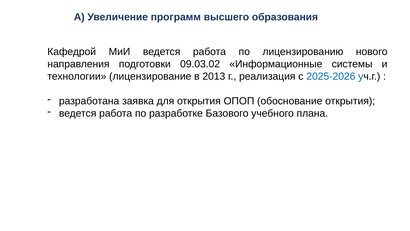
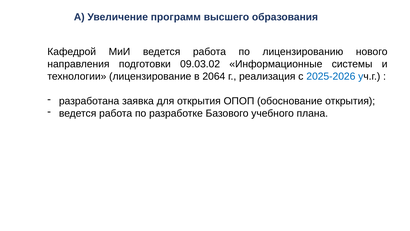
2013: 2013 -> 2064
